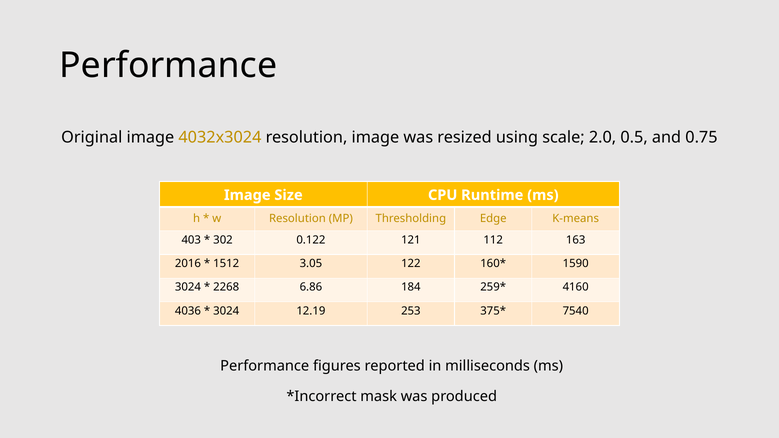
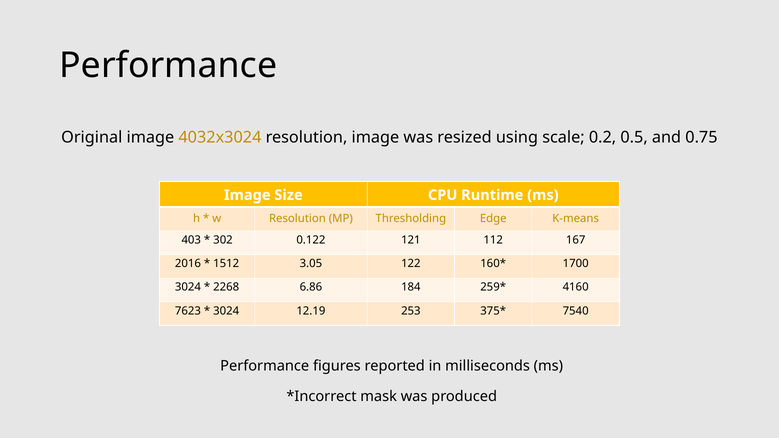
2.0: 2.0 -> 0.2
163: 163 -> 167
1590: 1590 -> 1700
4036: 4036 -> 7623
